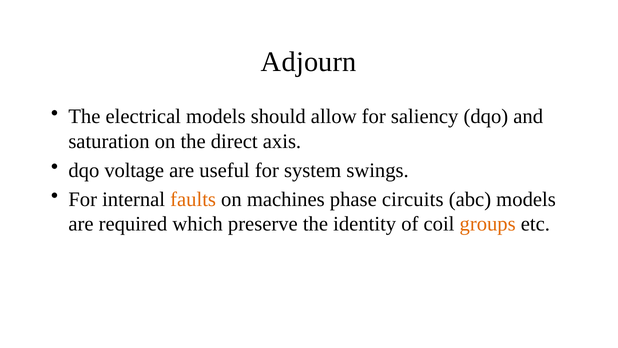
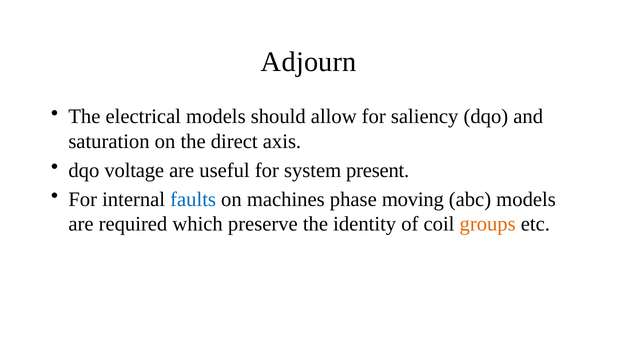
swings: swings -> present
faults colour: orange -> blue
circuits: circuits -> moving
